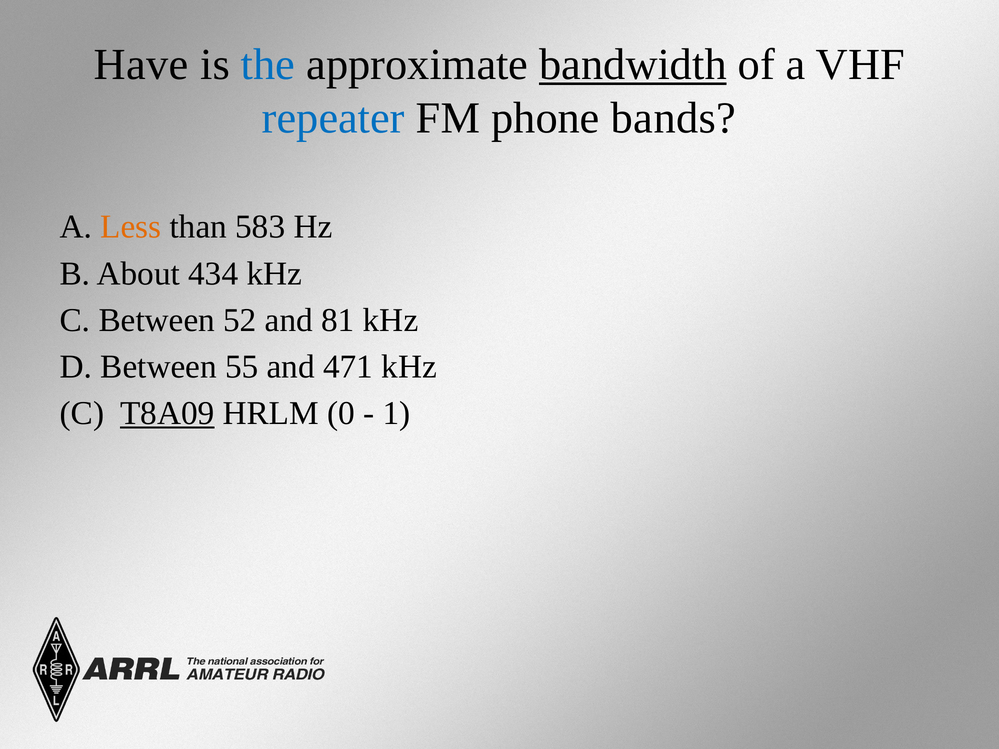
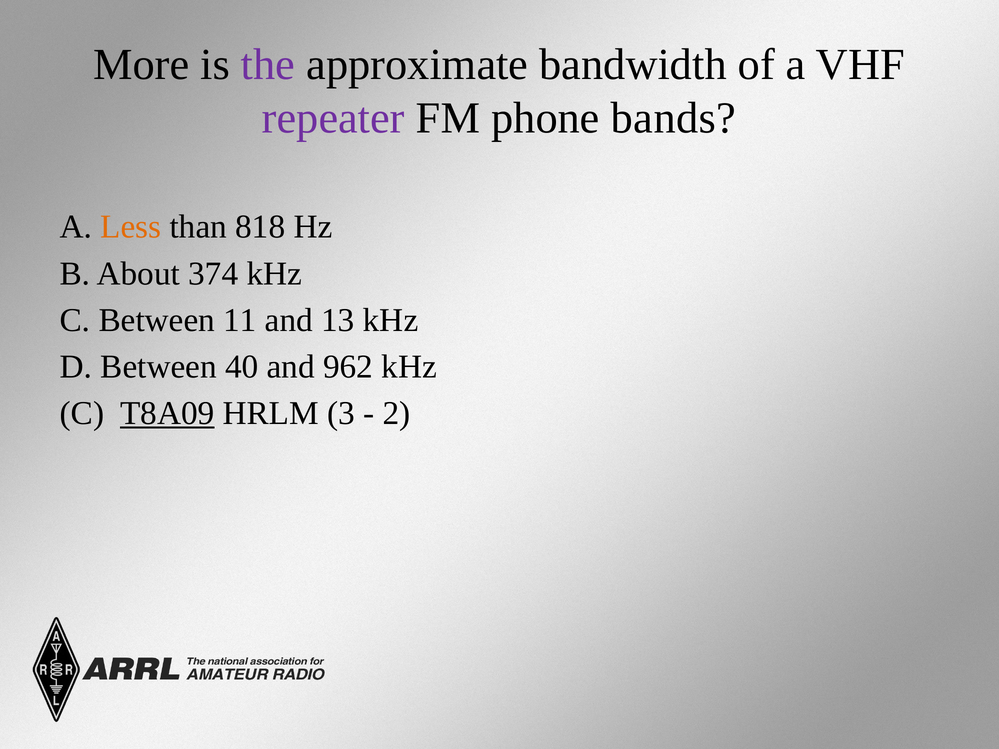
Have: Have -> More
the colour: blue -> purple
bandwidth underline: present -> none
repeater colour: blue -> purple
583: 583 -> 818
434: 434 -> 374
52: 52 -> 11
81: 81 -> 13
55: 55 -> 40
471: 471 -> 962
0: 0 -> 3
1: 1 -> 2
